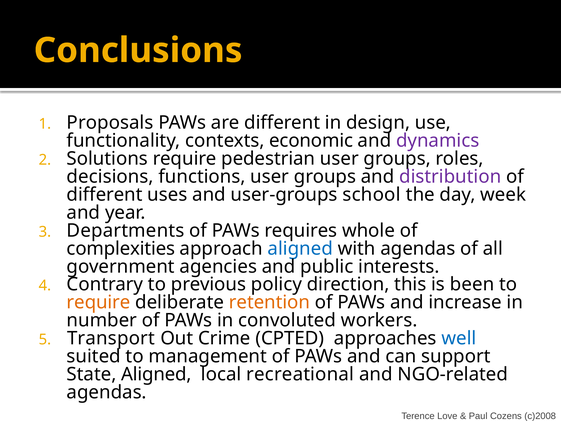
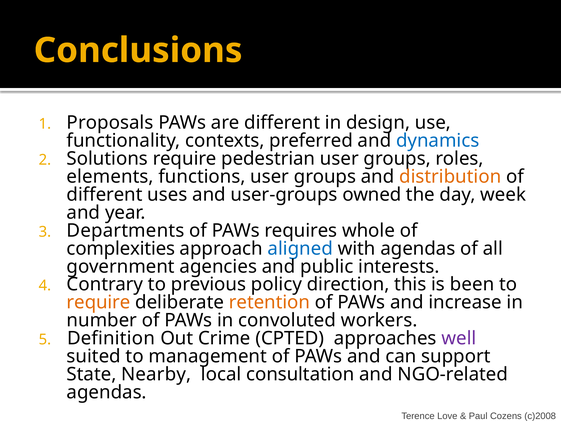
economic: economic -> preferred
dynamics colour: purple -> blue
decisions: decisions -> elements
distribution colour: purple -> orange
school: school -> owned
Transport: Transport -> Definition
well colour: blue -> purple
State Aligned: Aligned -> Nearby
recreational: recreational -> consultation
